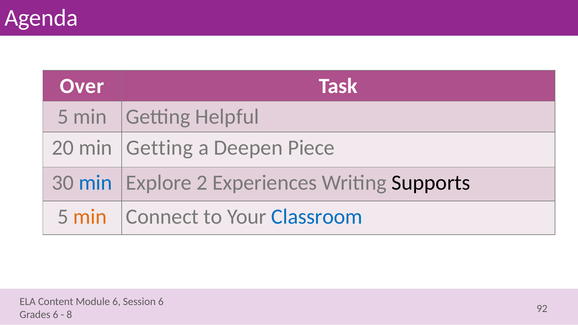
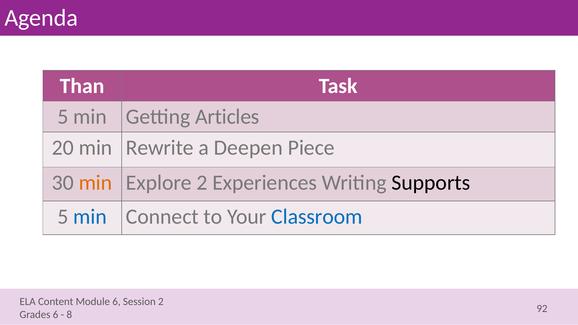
Over: Over -> Than
Helpful: Helpful -> Articles
20 min Getting: Getting -> Rewrite
min at (96, 183) colour: blue -> orange
min at (90, 217) colour: orange -> blue
6 at (161, 302): 6 -> 2
